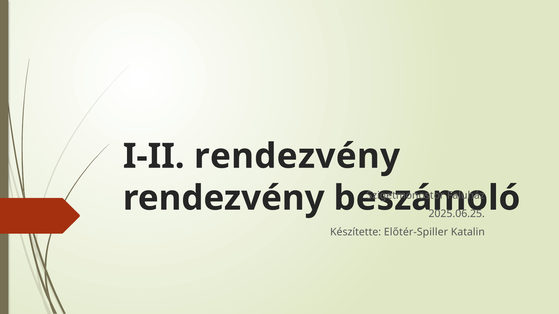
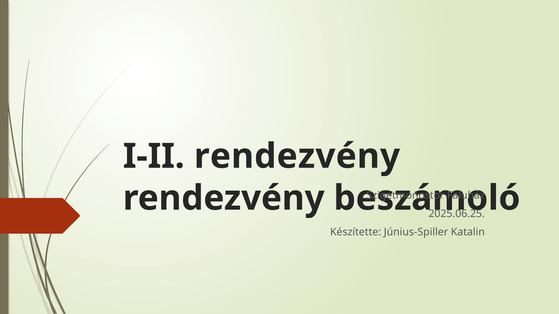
Előtér-Spiller: Előtér-Spiller -> Június-Spiller
